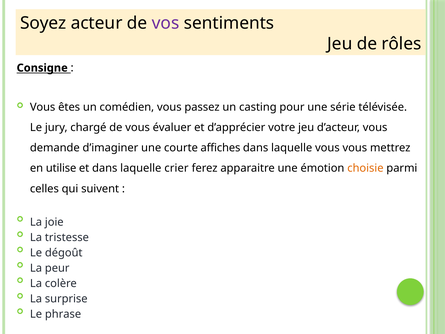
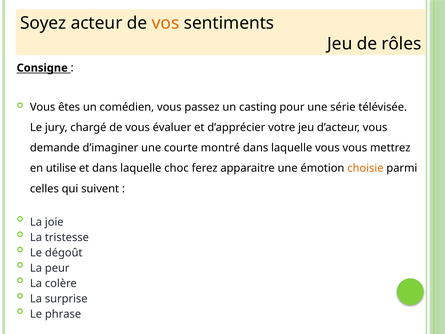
vos colour: purple -> orange
affiches: affiches -> montré
crier: crier -> choc
